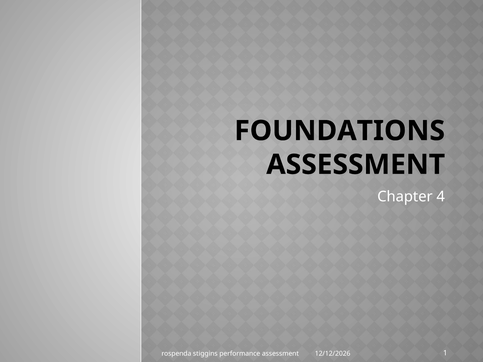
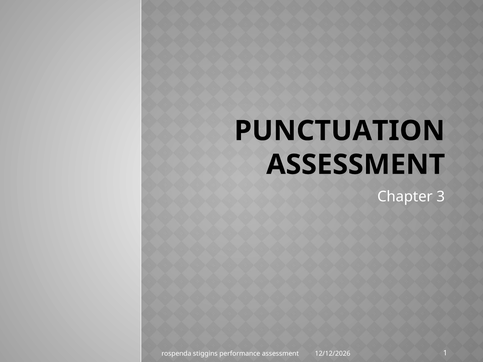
FOUNDATIONS: FOUNDATIONS -> PUNCTUATION
4: 4 -> 3
